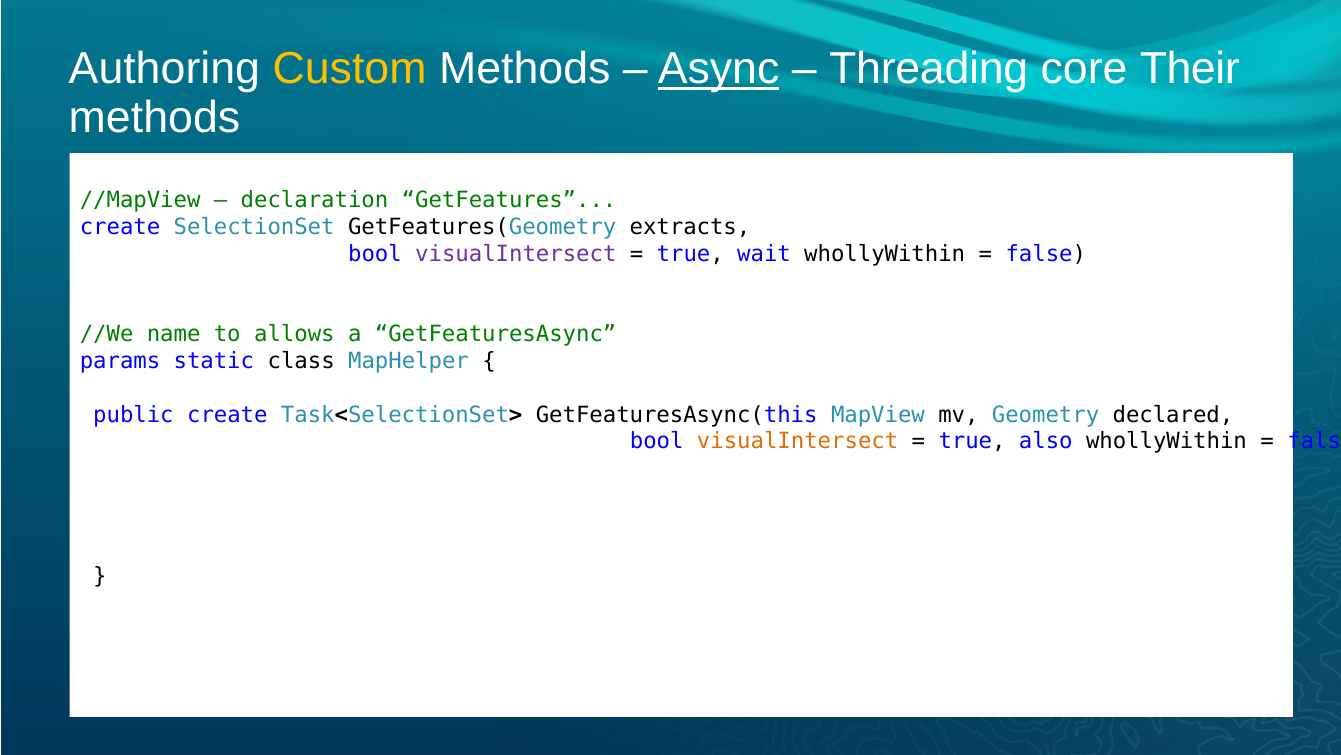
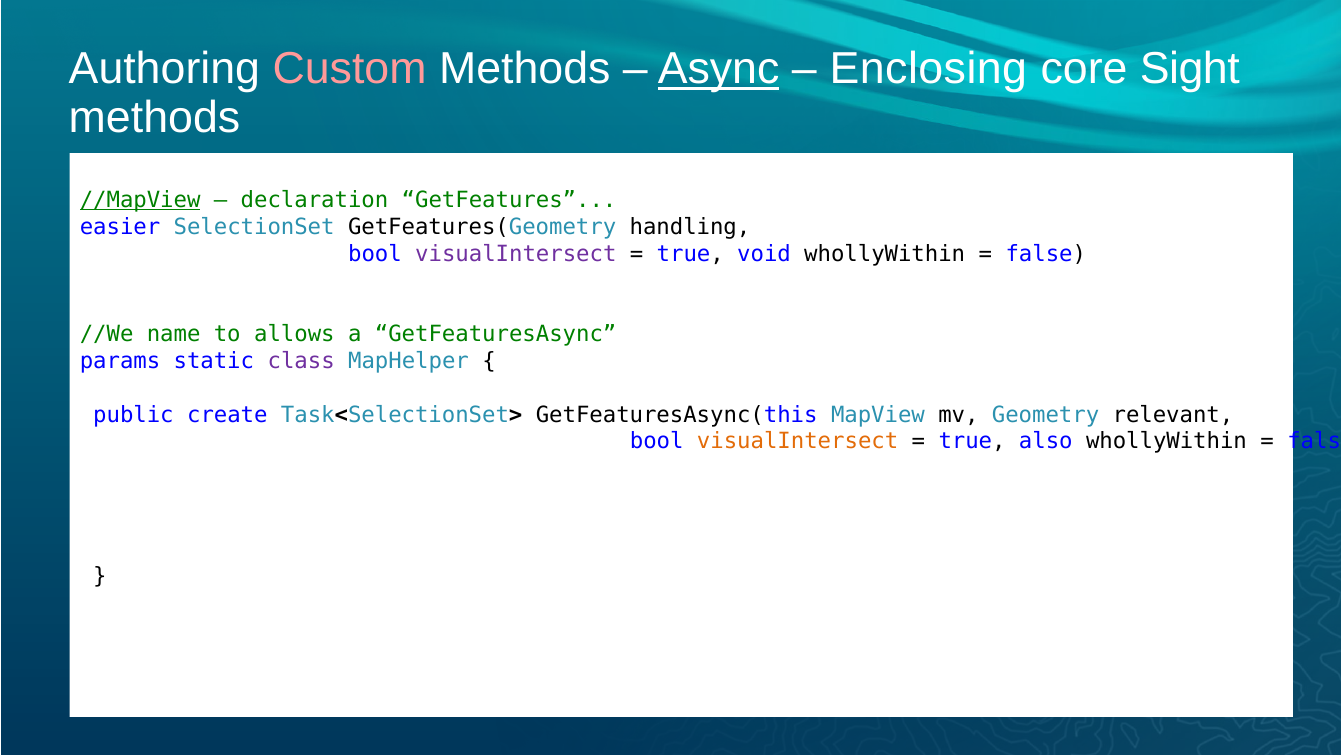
Custom colour: yellow -> pink
Threading: Threading -> Enclosing
Their: Their -> Sight
//MapView underline: none -> present
create at (120, 227): create -> easier
extracts: extracts -> handling
wait: wait -> void
class colour: black -> purple
declared: declared -> relevant
